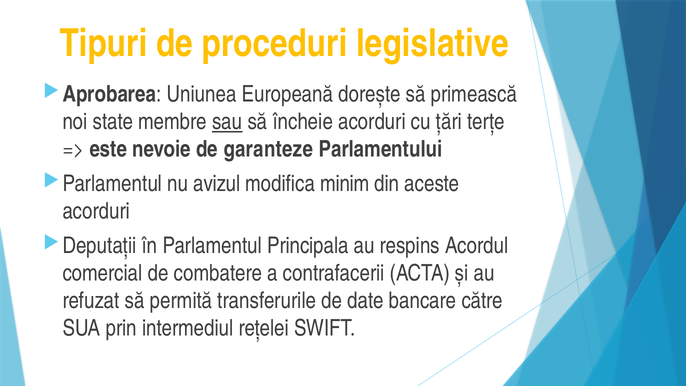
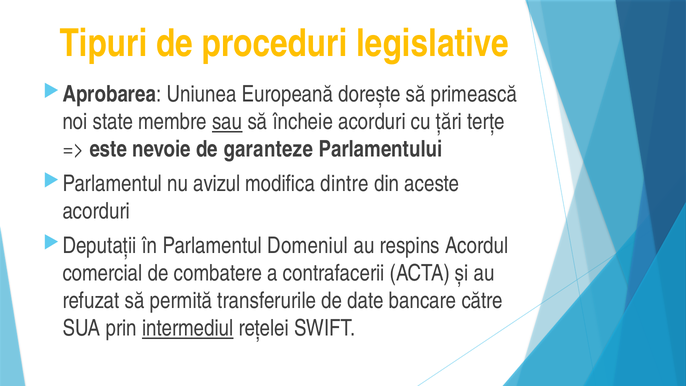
minim: minim -> dintre
Principala: Principala -> Domeniul
intermediul underline: none -> present
